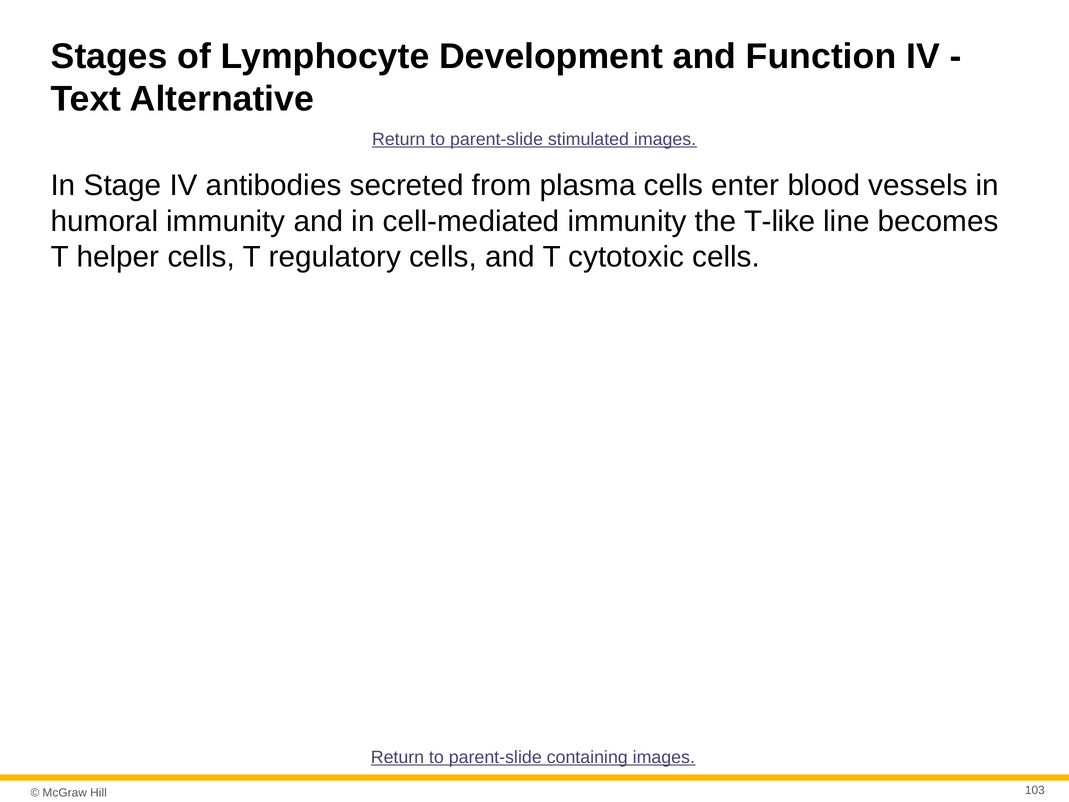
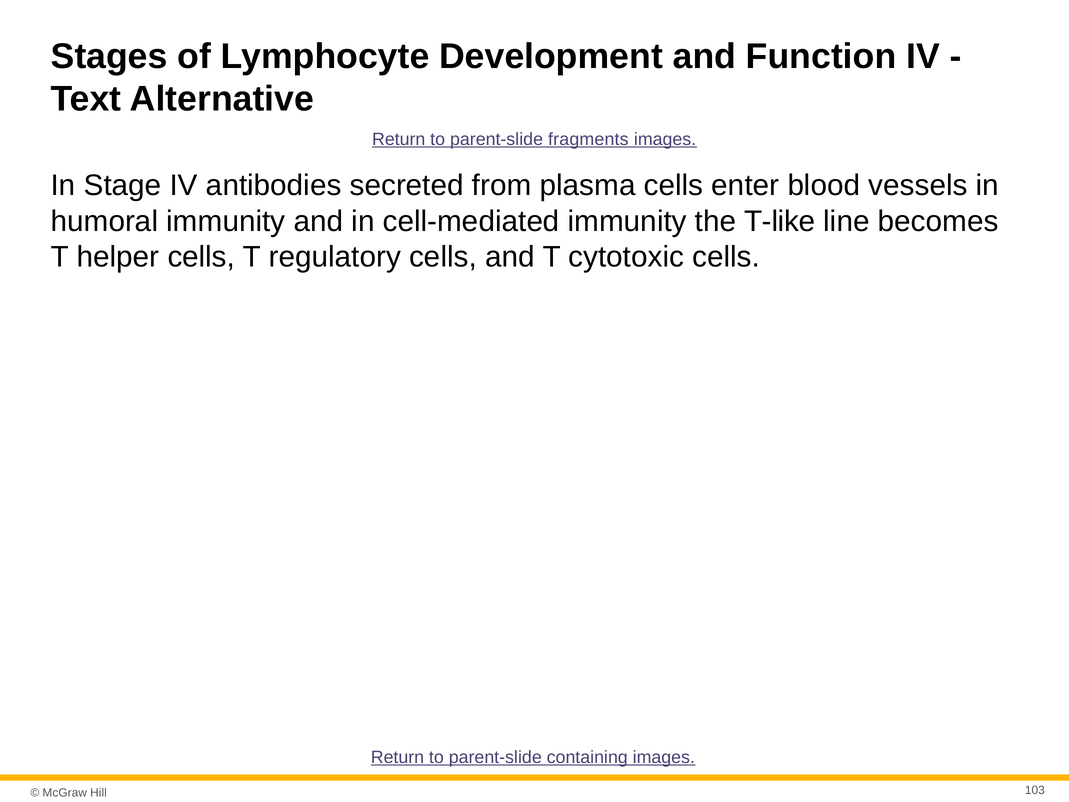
stimulated: stimulated -> fragments
